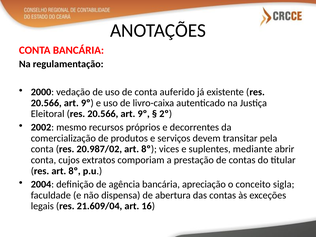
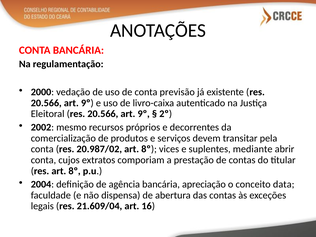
auferido: auferido -> previsão
sigla: sigla -> data
